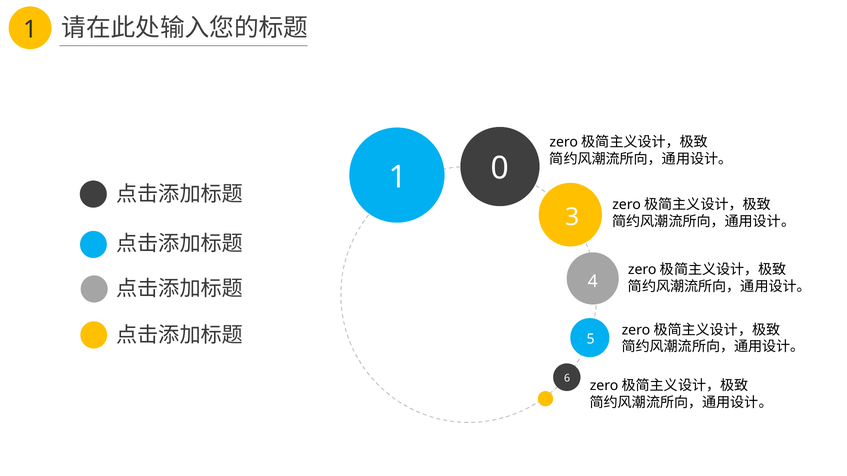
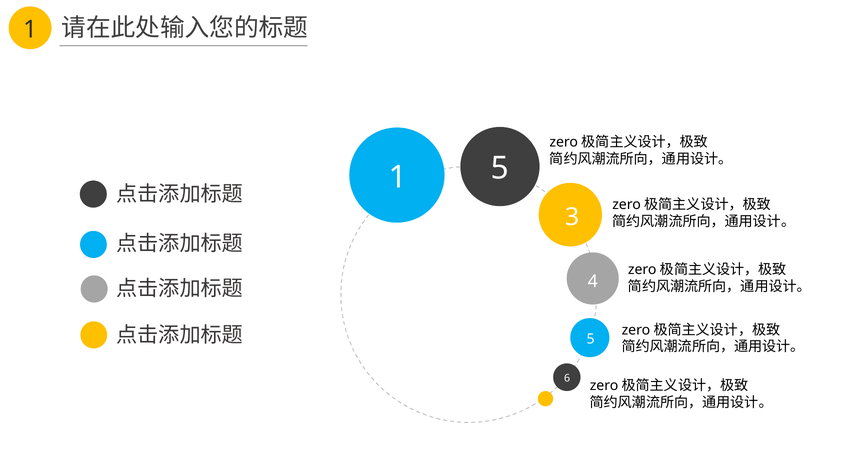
1 0: 0 -> 5
